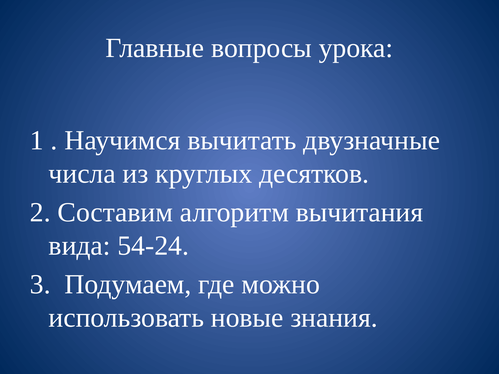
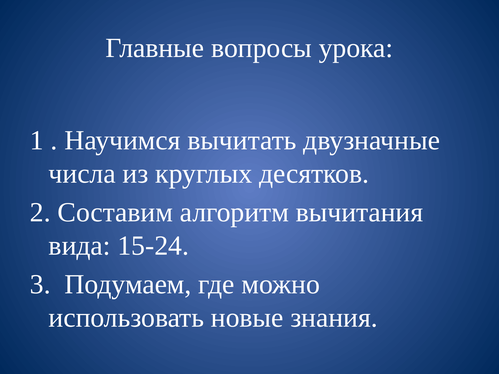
54-24: 54-24 -> 15-24
